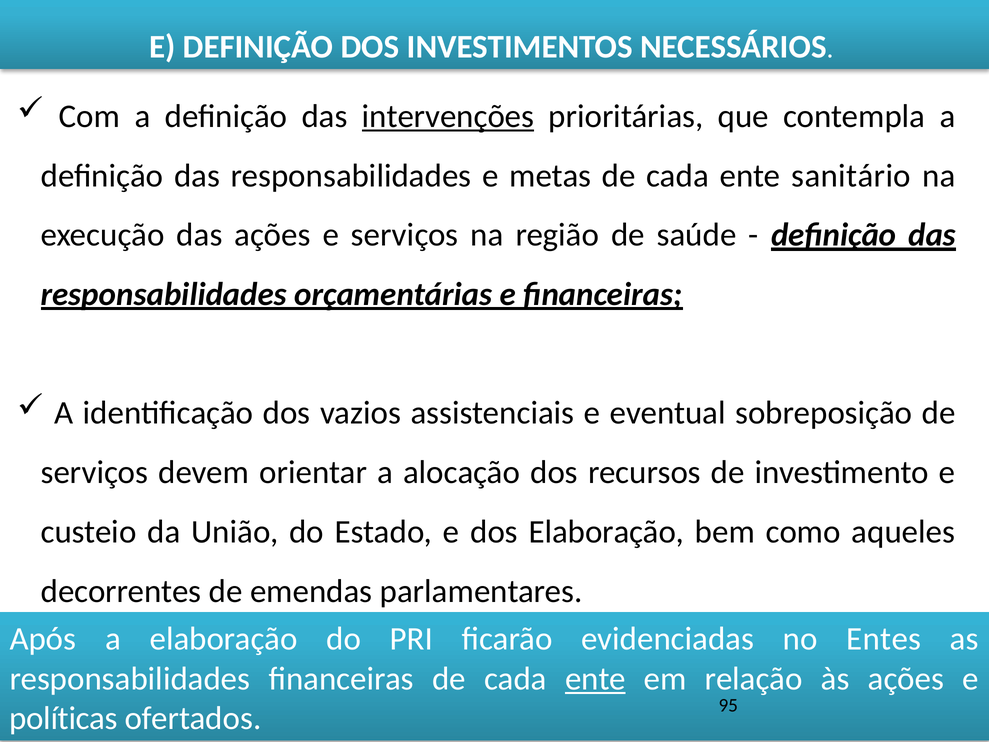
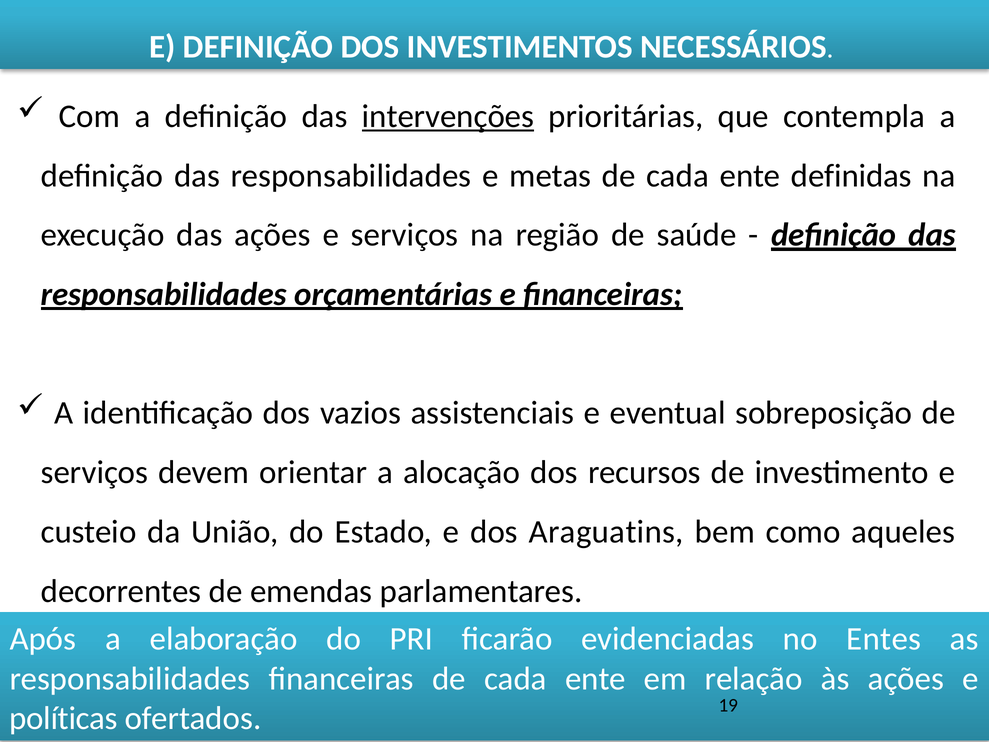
sanitário: sanitário -> definidas
dos Elaboração: Elaboração -> Araguatins
ente at (595, 678) underline: present -> none
95: 95 -> 19
